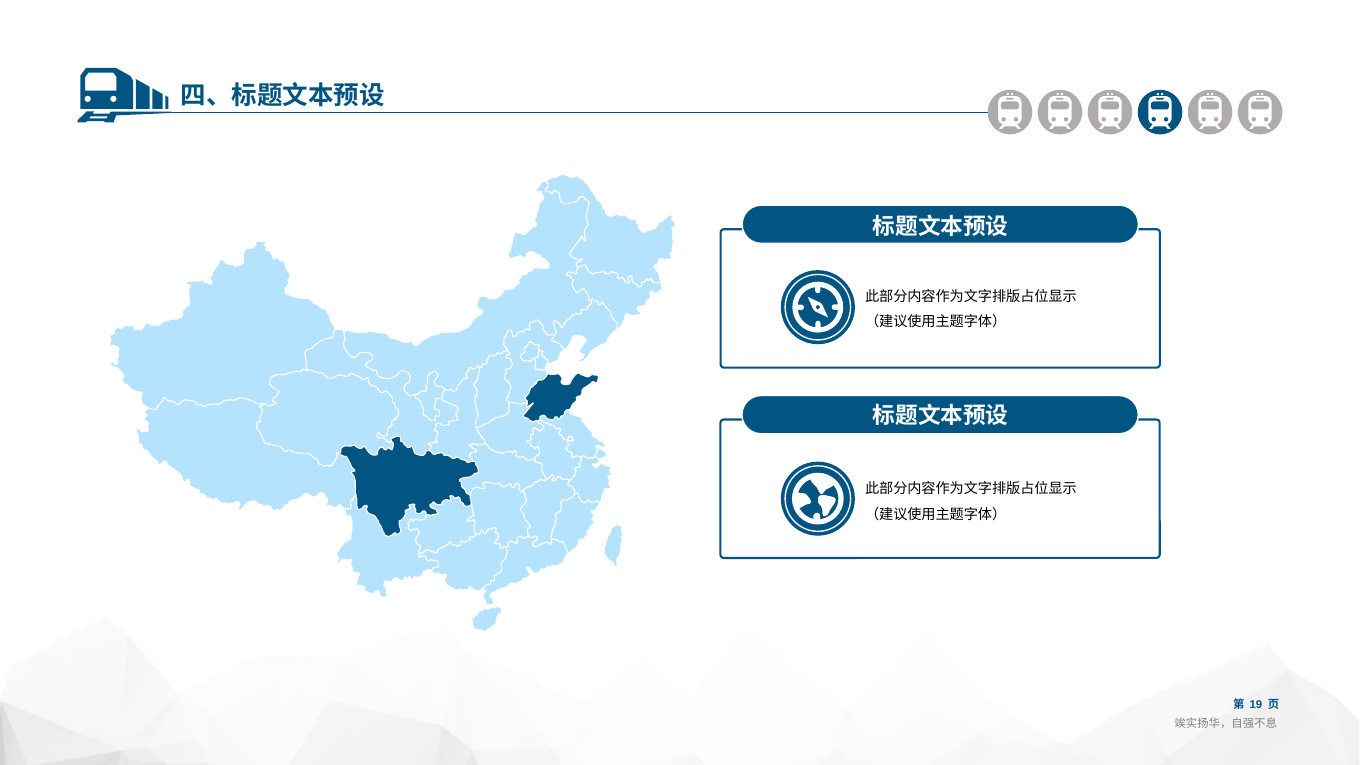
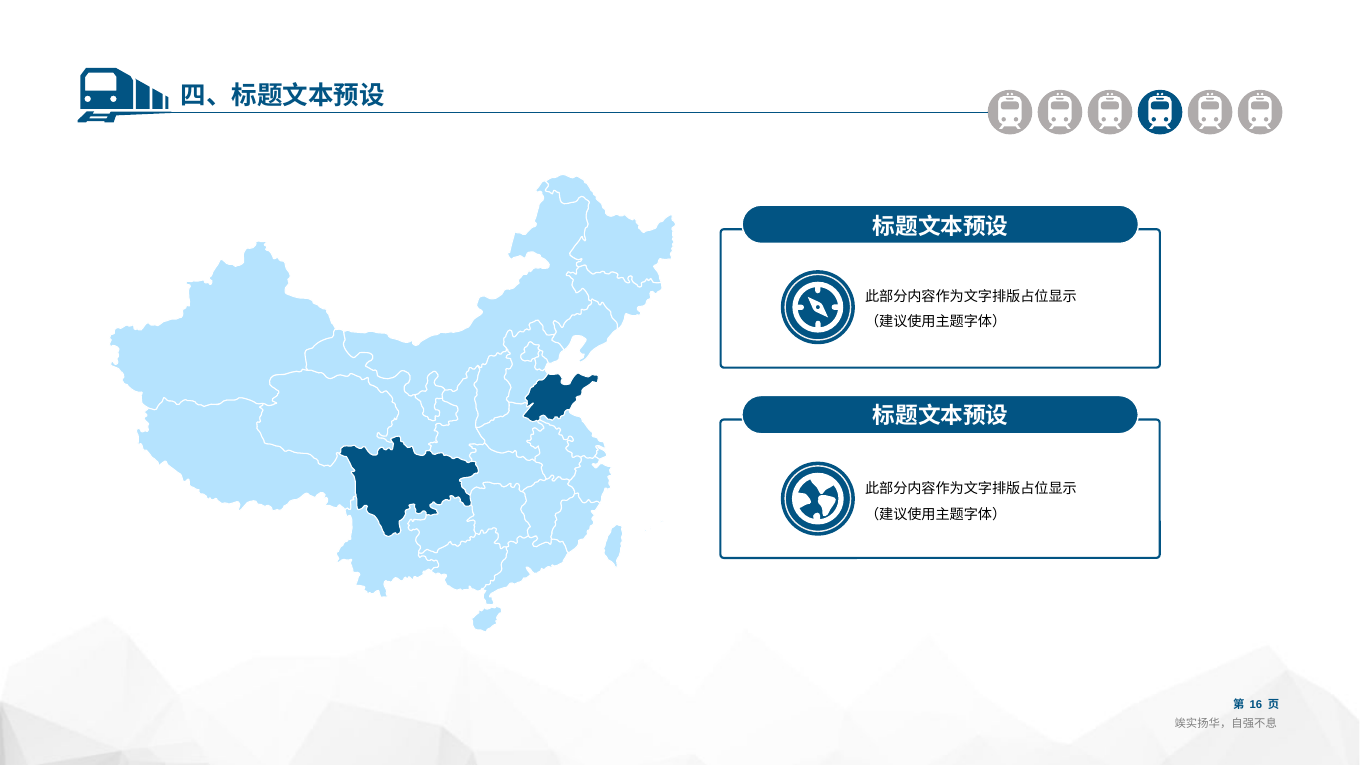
19: 19 -> 16
